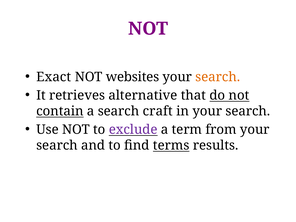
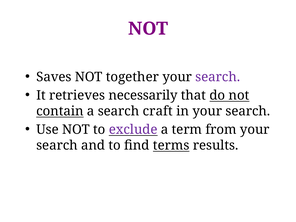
Exact: Exact -> Saves
websites: websites -> together
search at (218, 77) colour: orange -> purple
alternative: alternative -> necessarily
